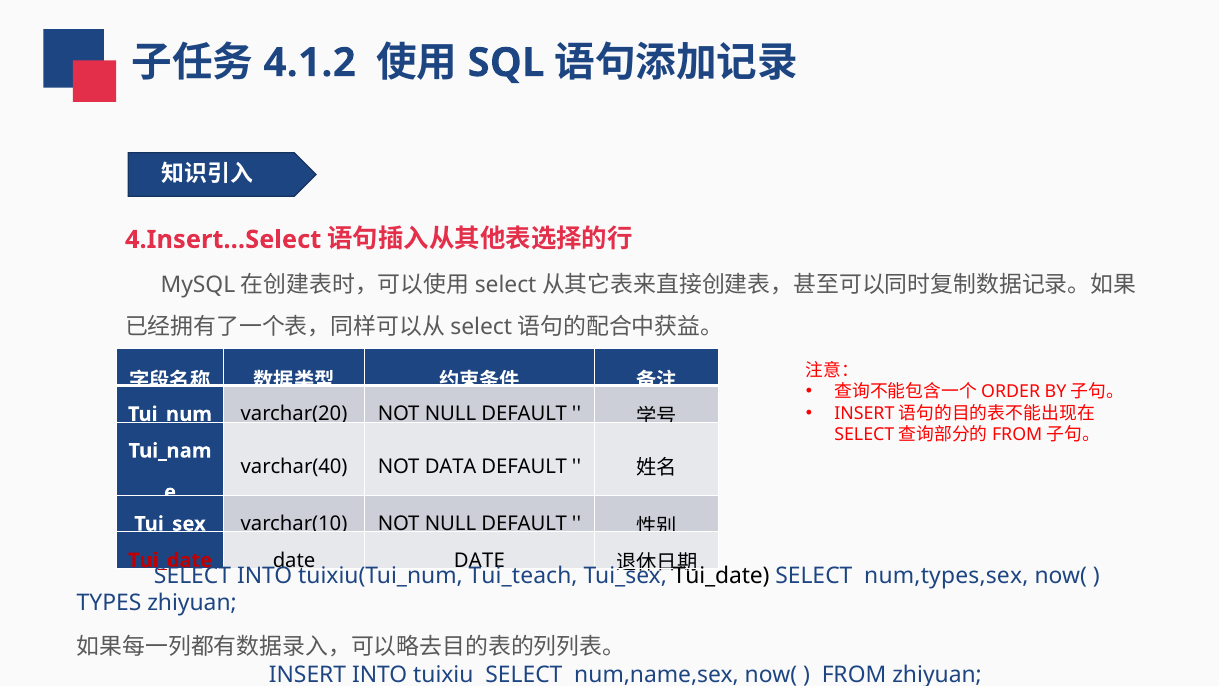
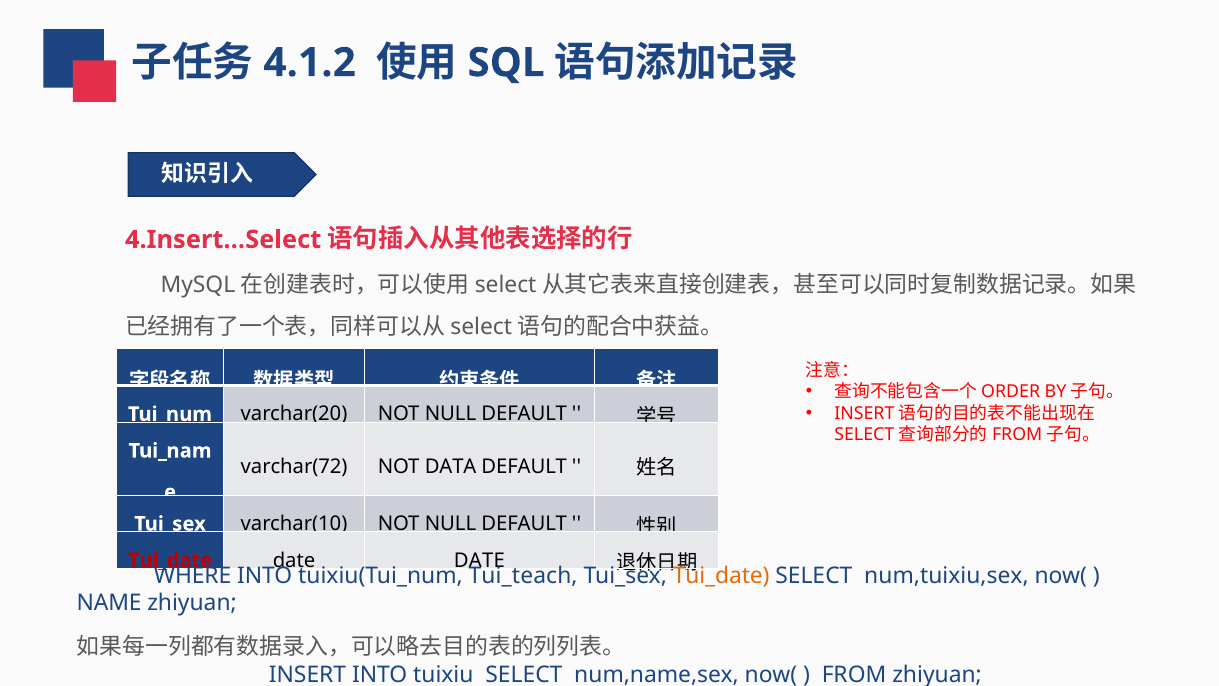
varchar(40: varchar(40 -> varchar(72
SELECT at (193, 575): SELECT -> WHERE
Tui_date at (721, 575) colour: black -> orange
num,types,sex: num,types,sex -> num,tuixiu,sex
TYPES: TYPES -> NAME
